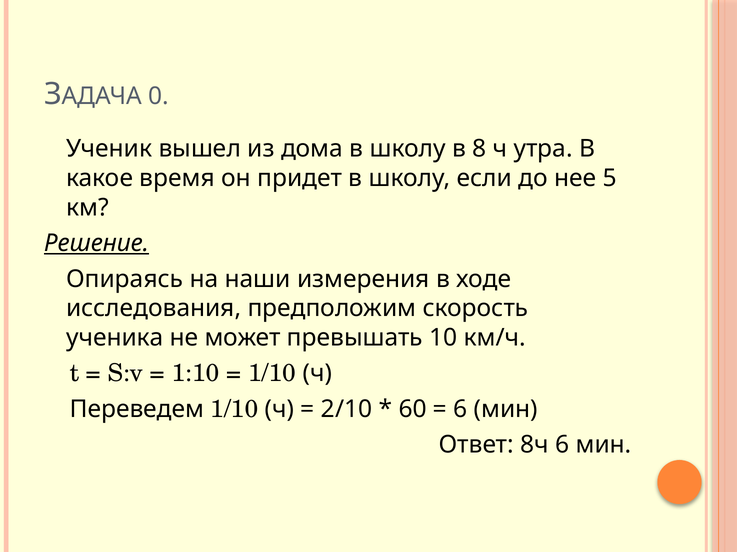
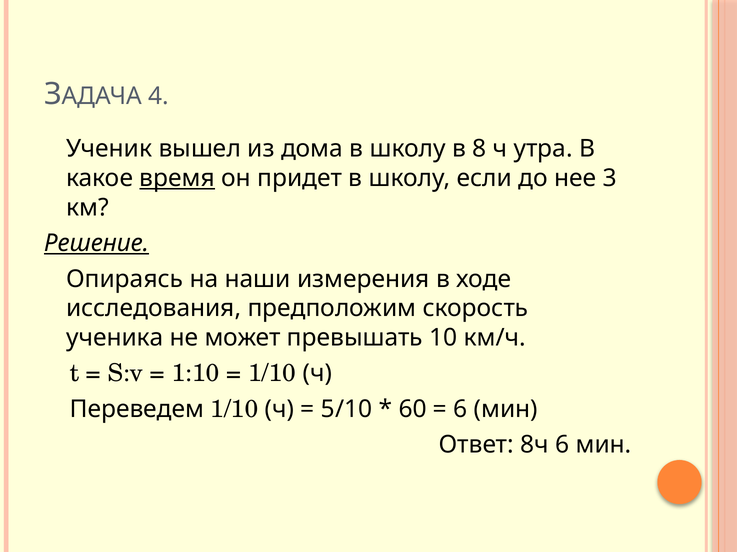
0: 0 -> 4
время underline: none -> present
5: 5 -> 3
2/10: 2/10 -> 5/10
